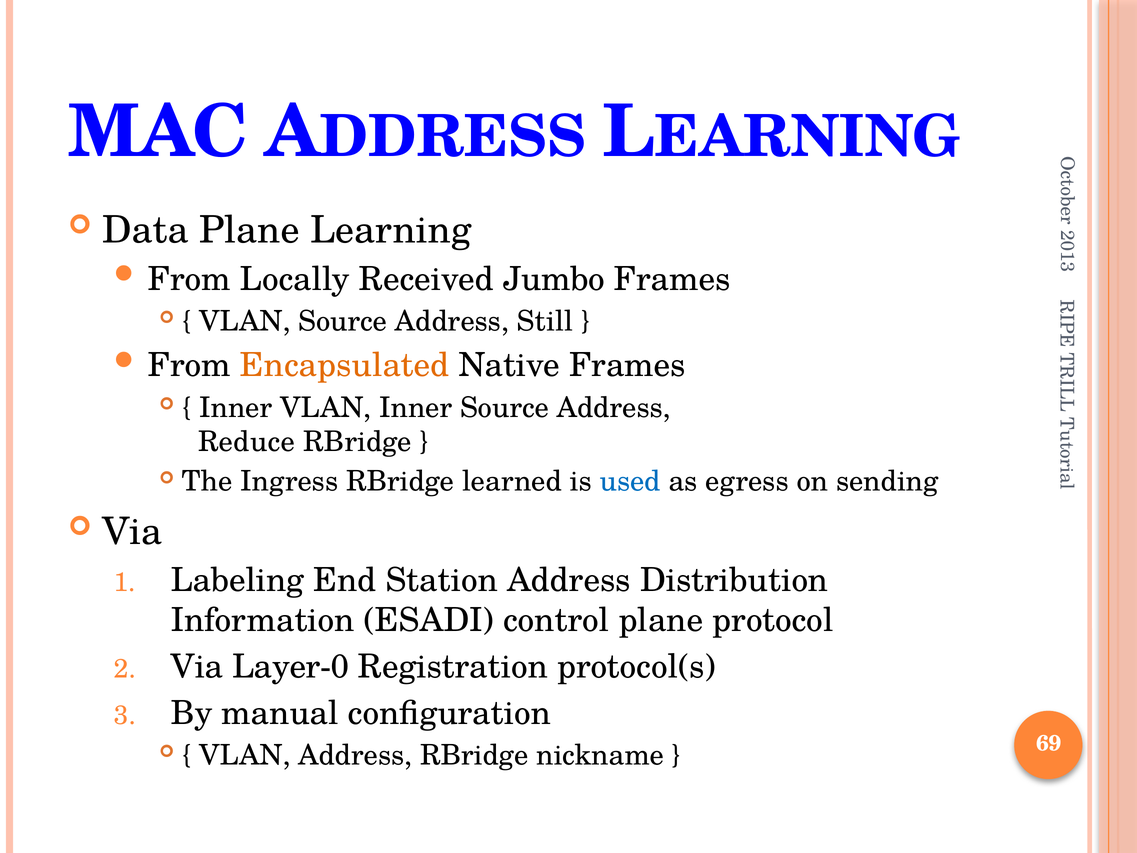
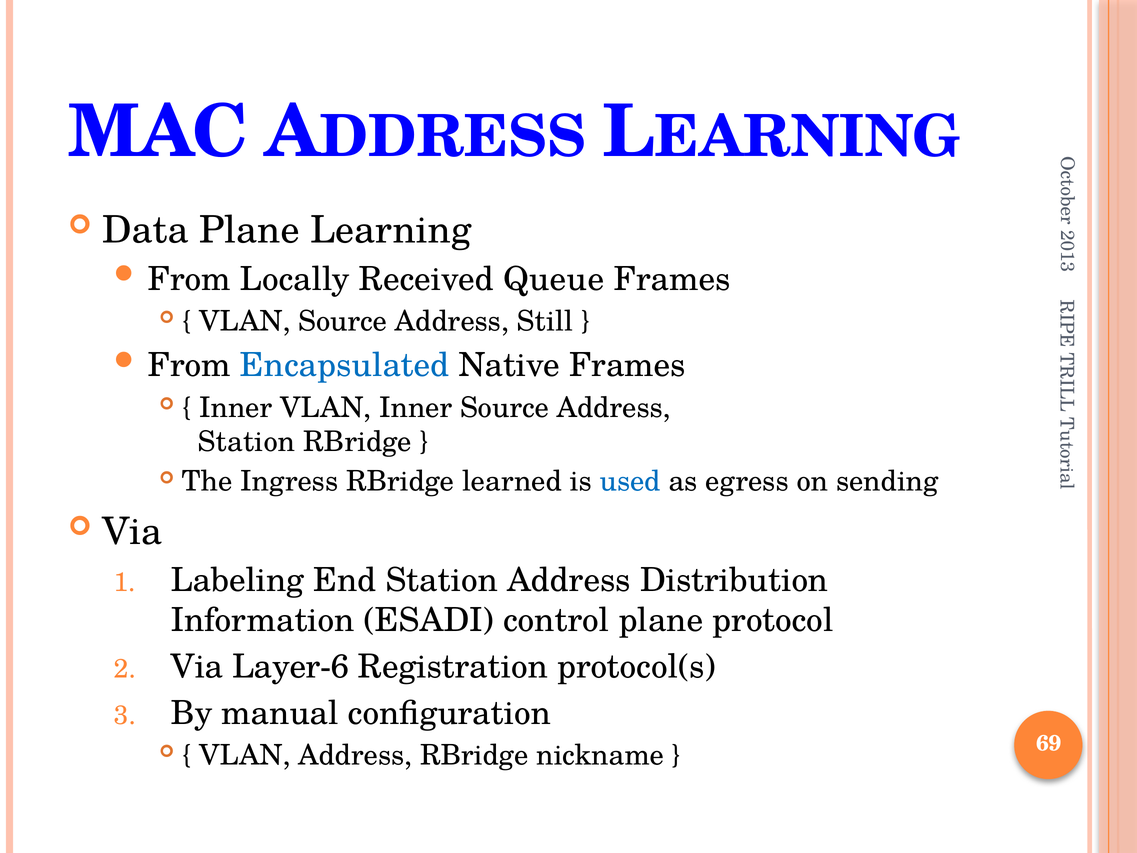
Jumbo: Jumbo -> Queue
Encapsulated colour: orange -> blue
Reduce at (246, 442): Reduce -> Station
Layer-0: Layer-0 -> Layer-6
